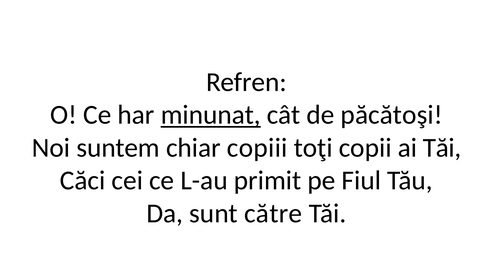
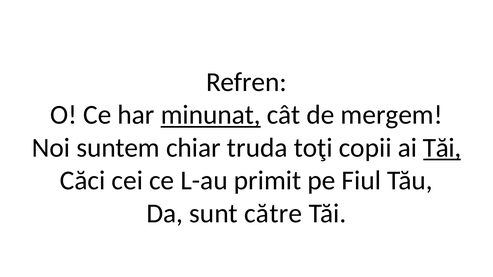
păcătoşi: păcătoşi -> mergem
copiii: copiii -> truda
Tăi at (442, 148) underline: none -> present
